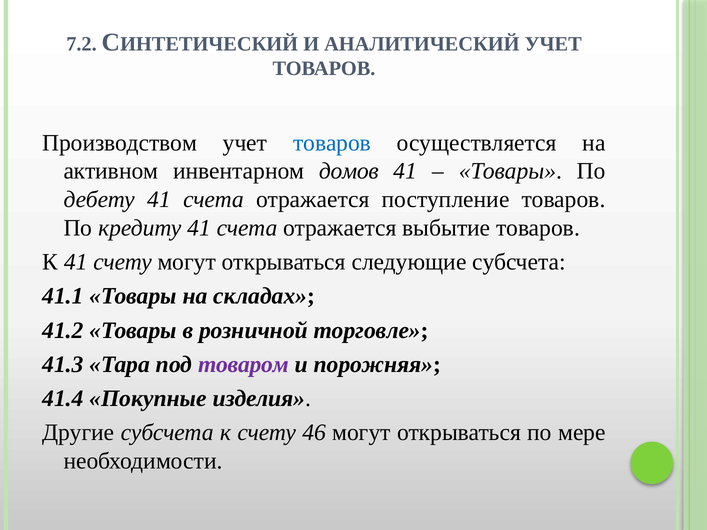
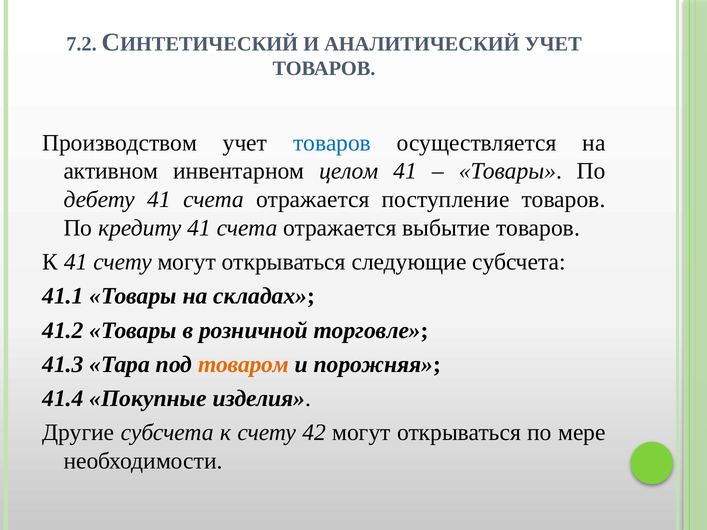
домов: домов -> целом
товаром colour: purple -> orange
46: 46 -> 42
